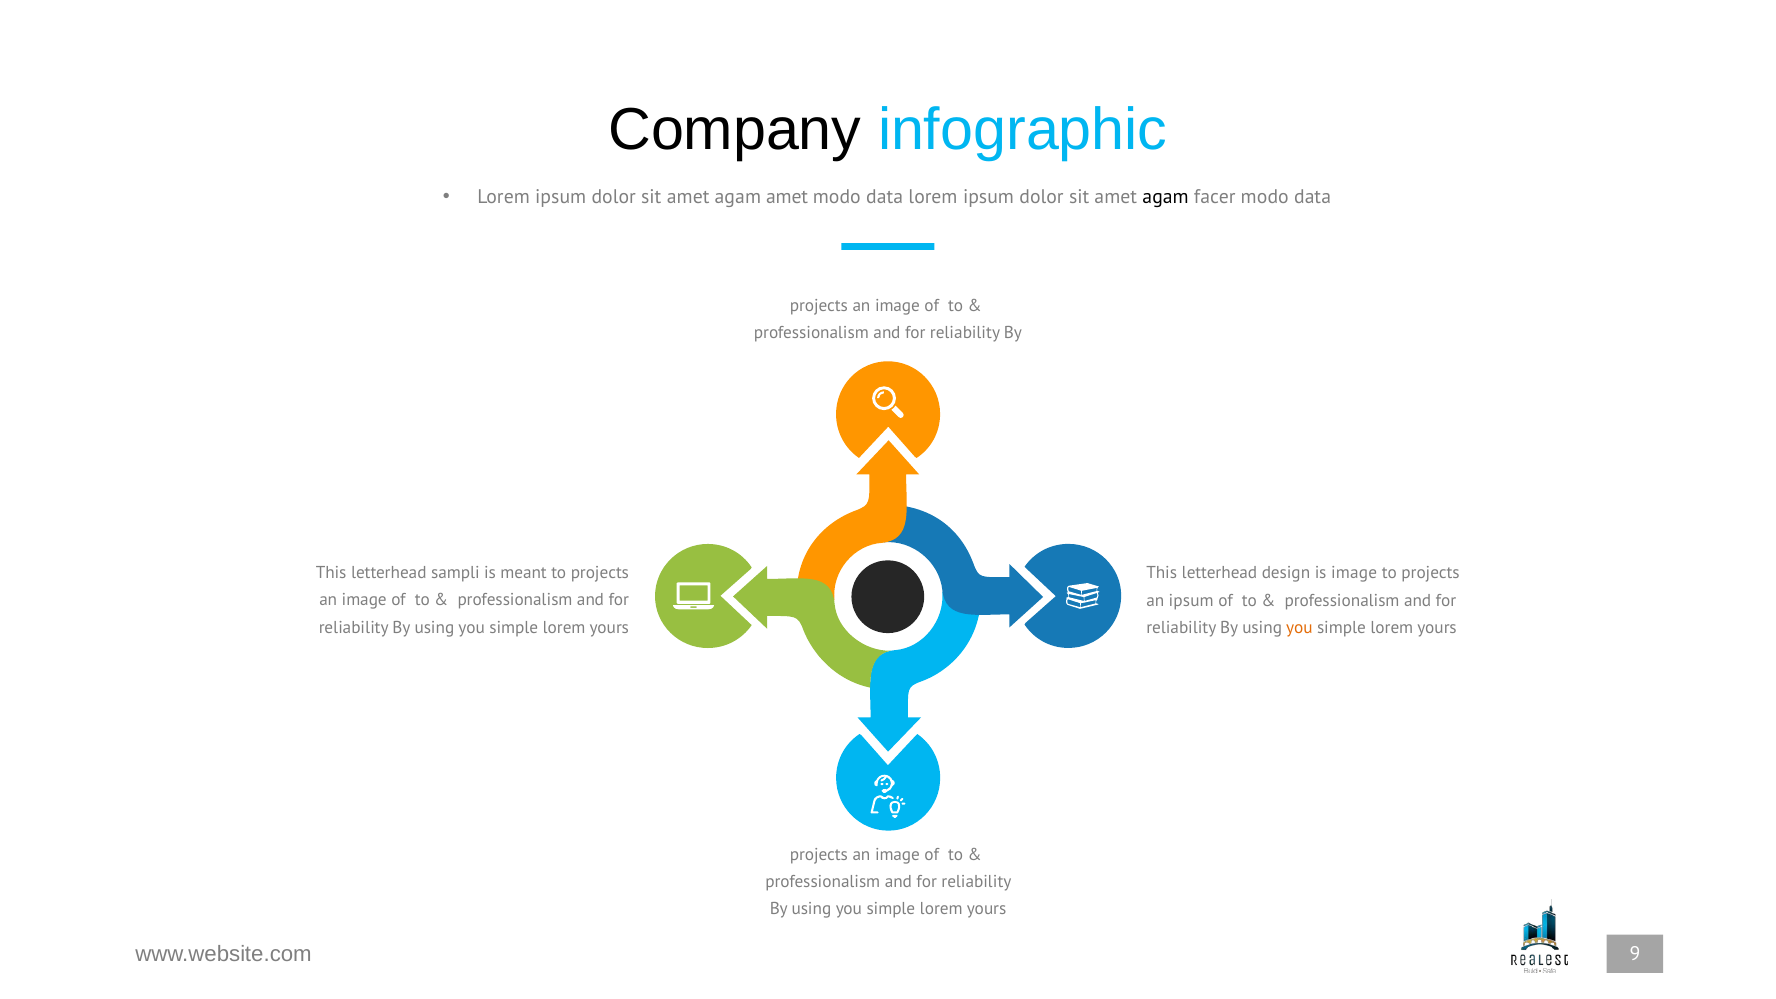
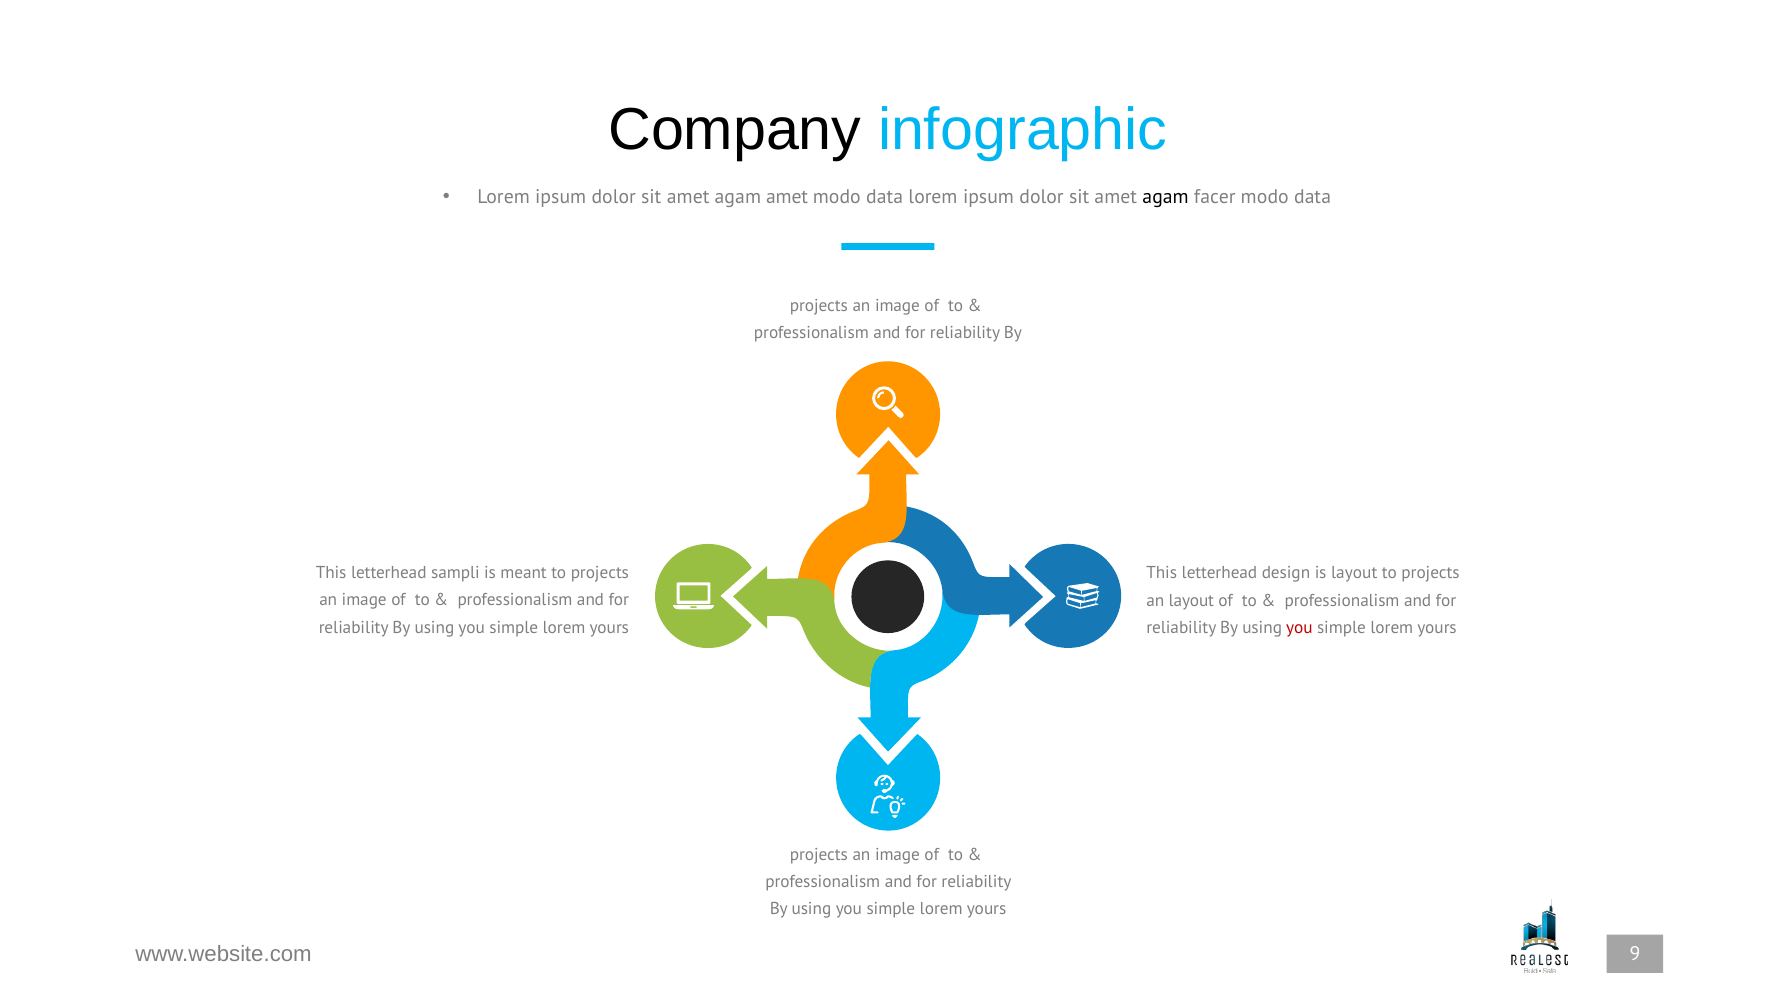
is image: image -> layout
an ipsum: ipsum -> layout
you at (1299, 628) colour: orange -> red
